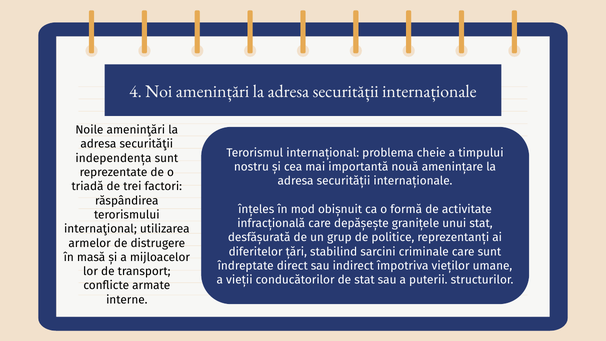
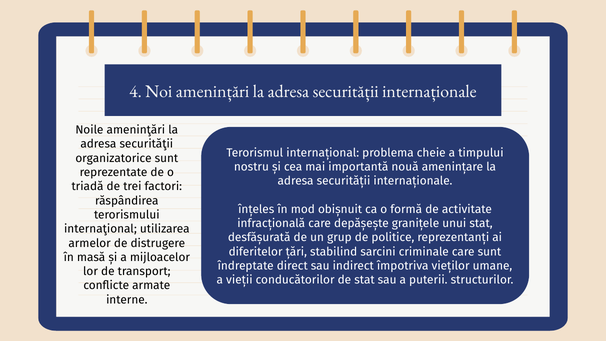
independența: independența -> organizatorice
